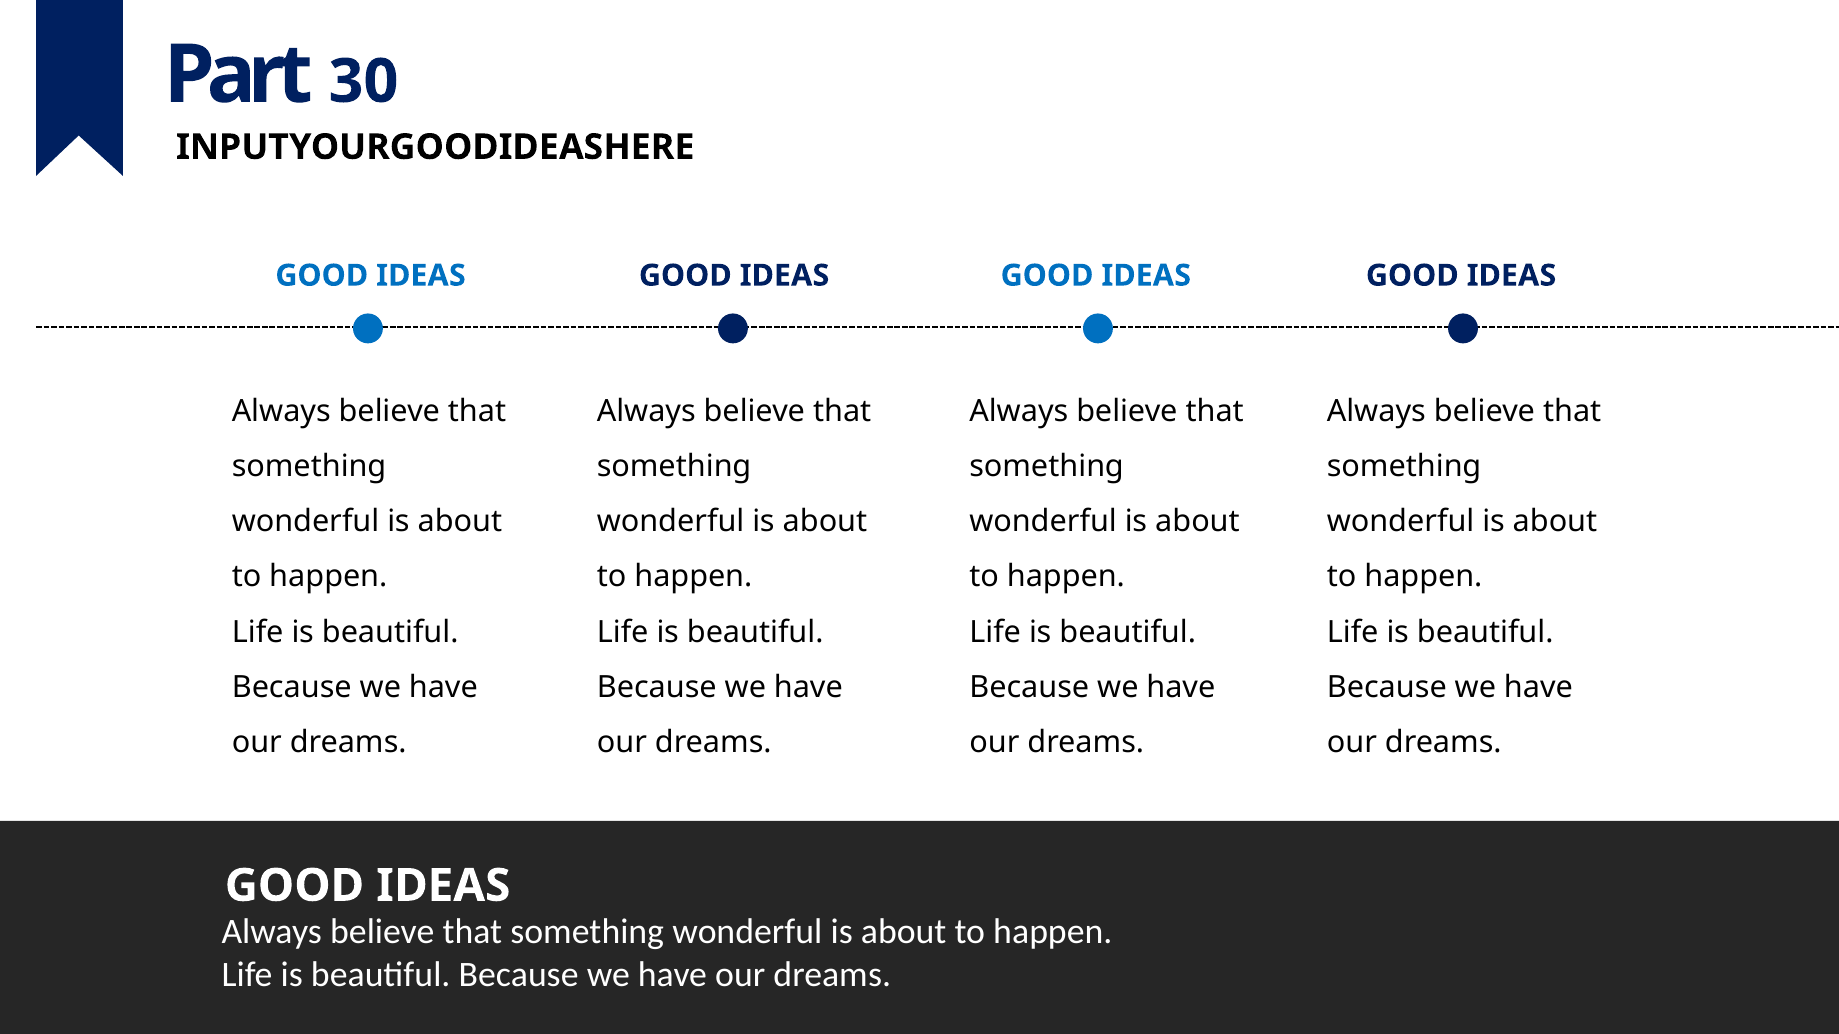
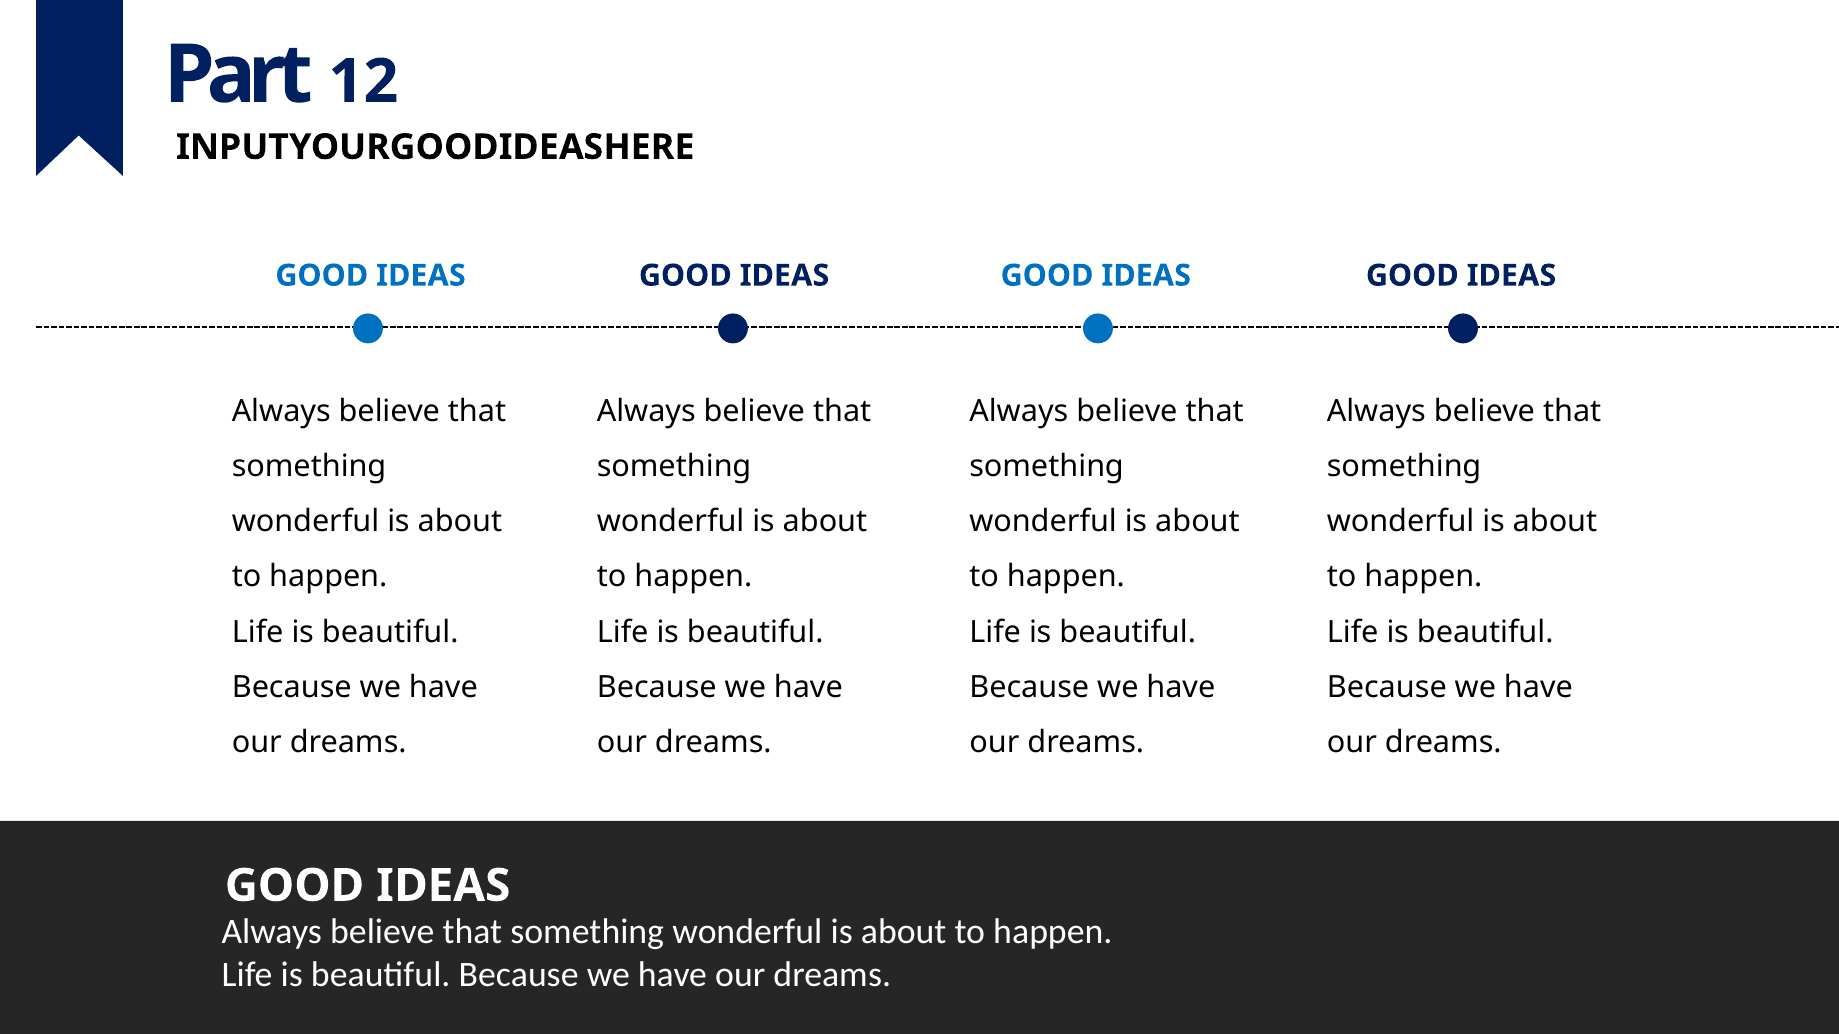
30: 30 -> 12
